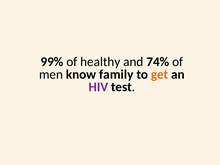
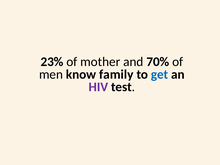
99%: 99% -> 23%
healthy: healthy -> mother
74%: 74% -> 70%
get colour: orange -> blue
